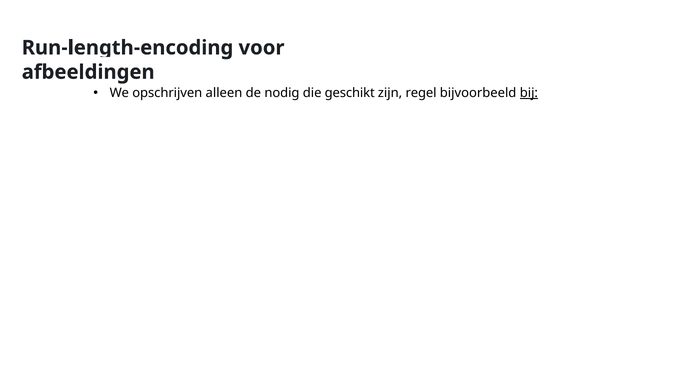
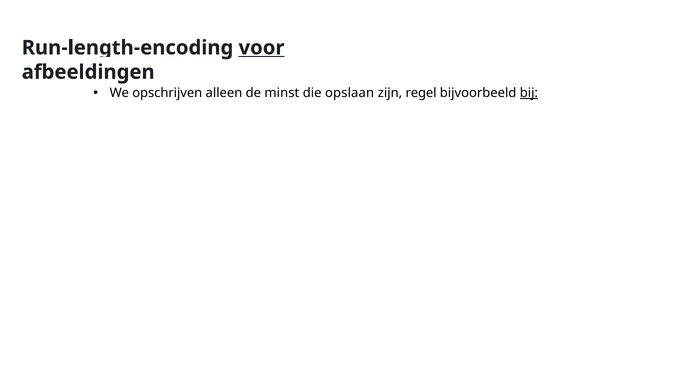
voor underline: none -> present
nodig: nodig -> minst
geschikt: geschikt -> opslaan
